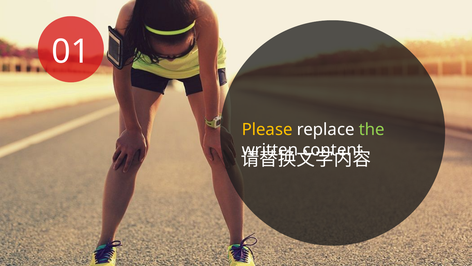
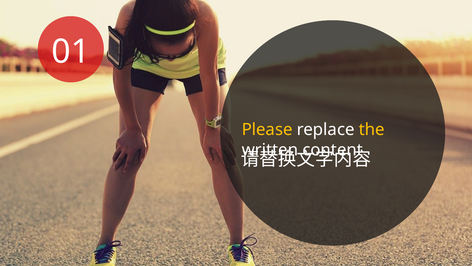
the colour: light green -> yellow
